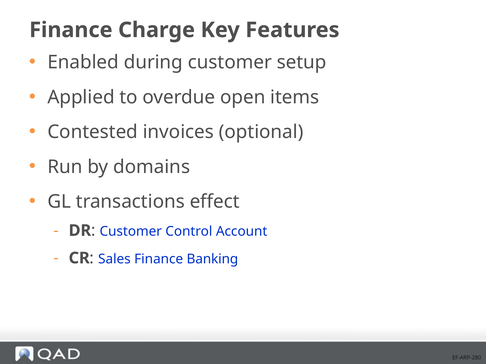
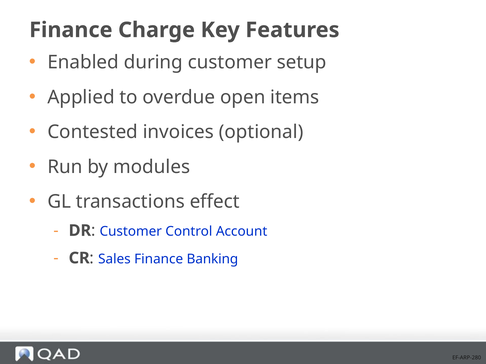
domains: domains -> modules
